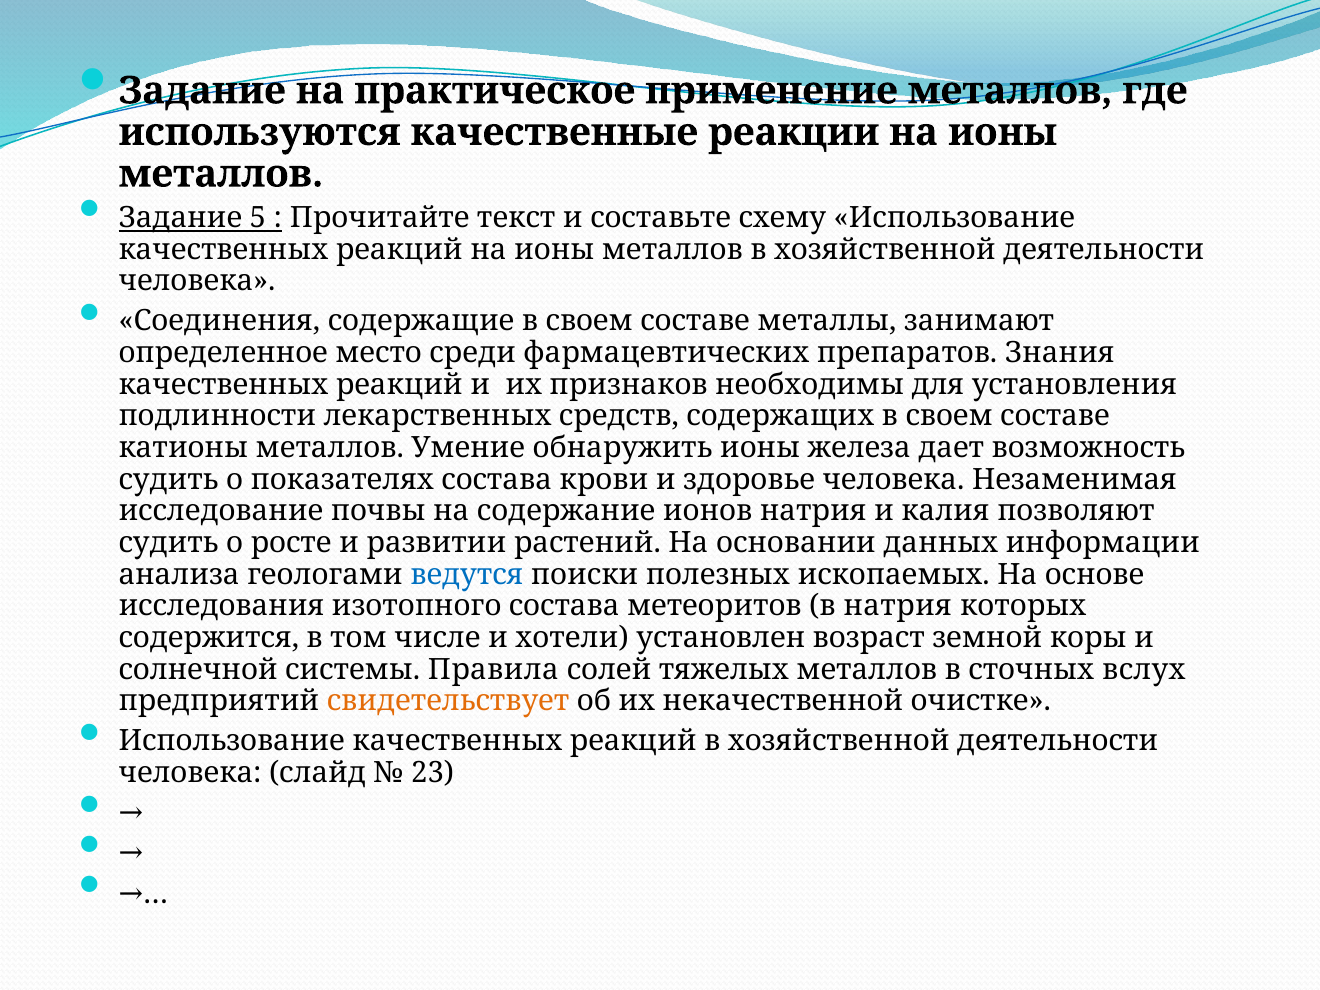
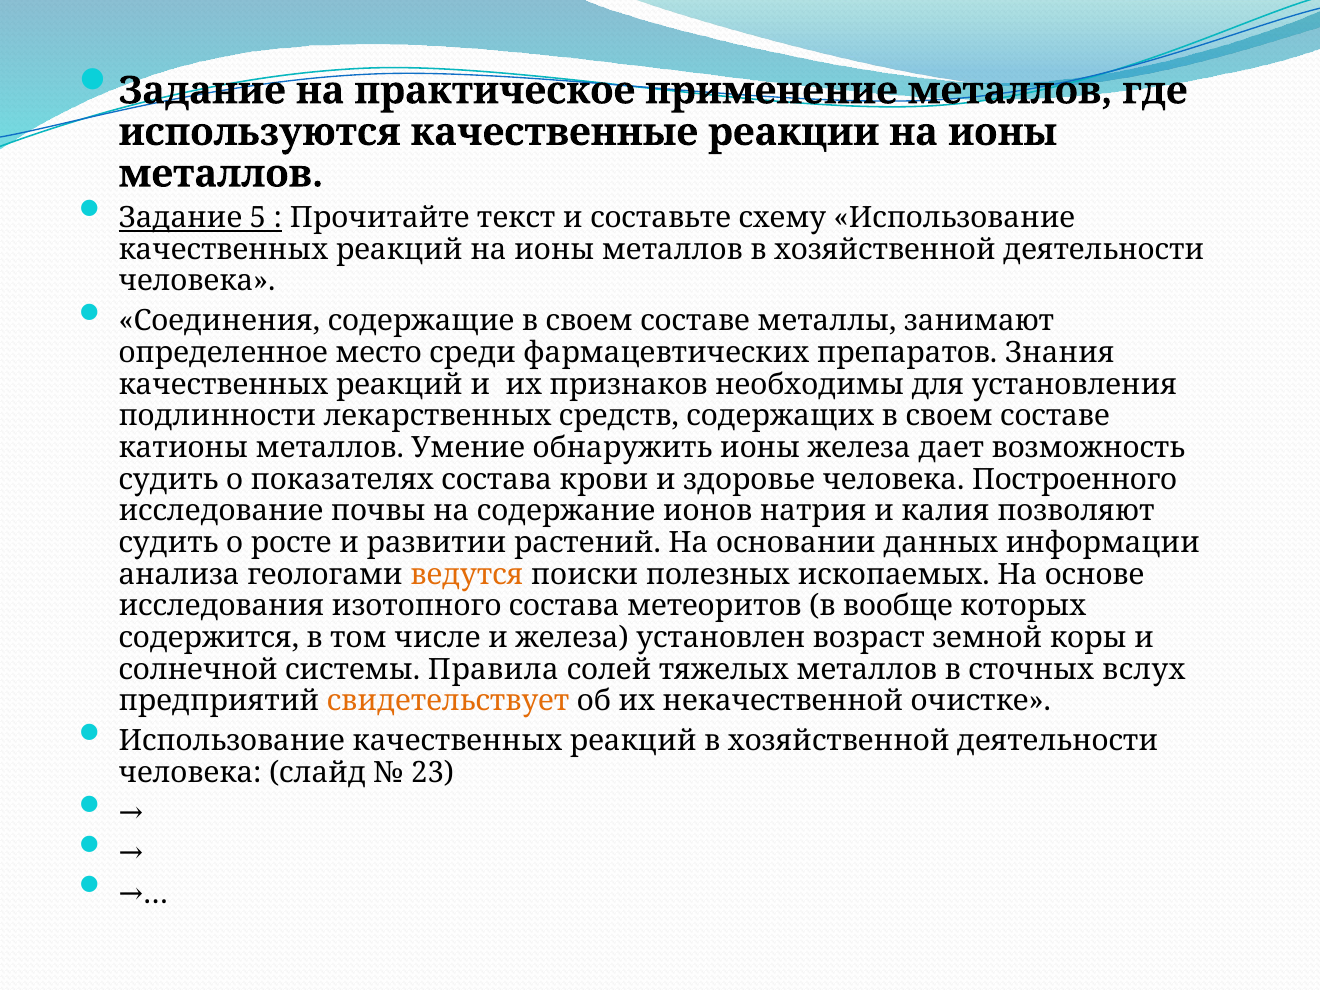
Незаменимая: Незаменимая -> Построенного
ведутся colour: blue -> orange
в натрия: натрия -> вообще
и хотели: хотели -> железа
